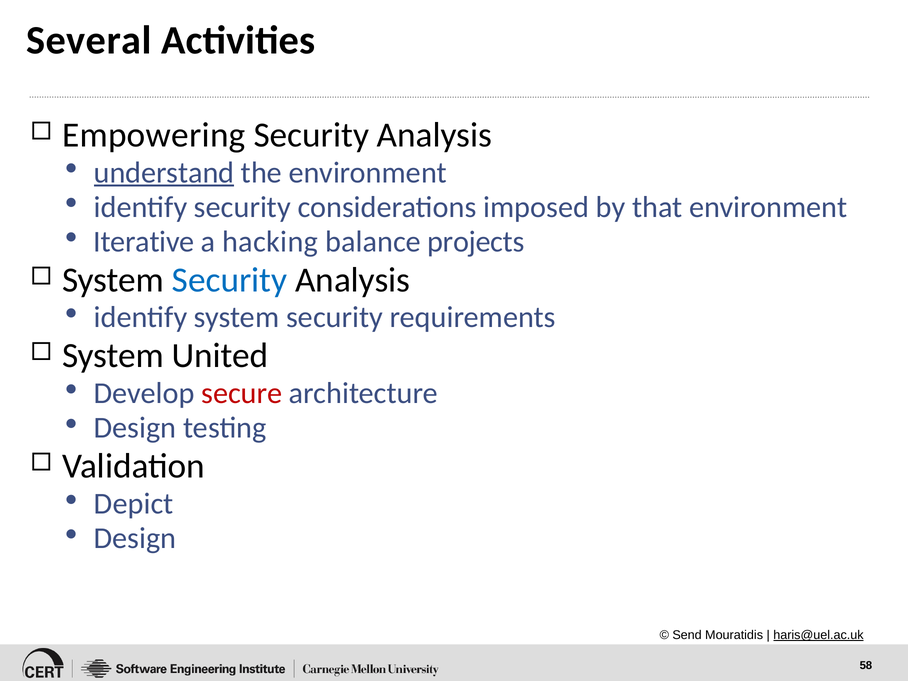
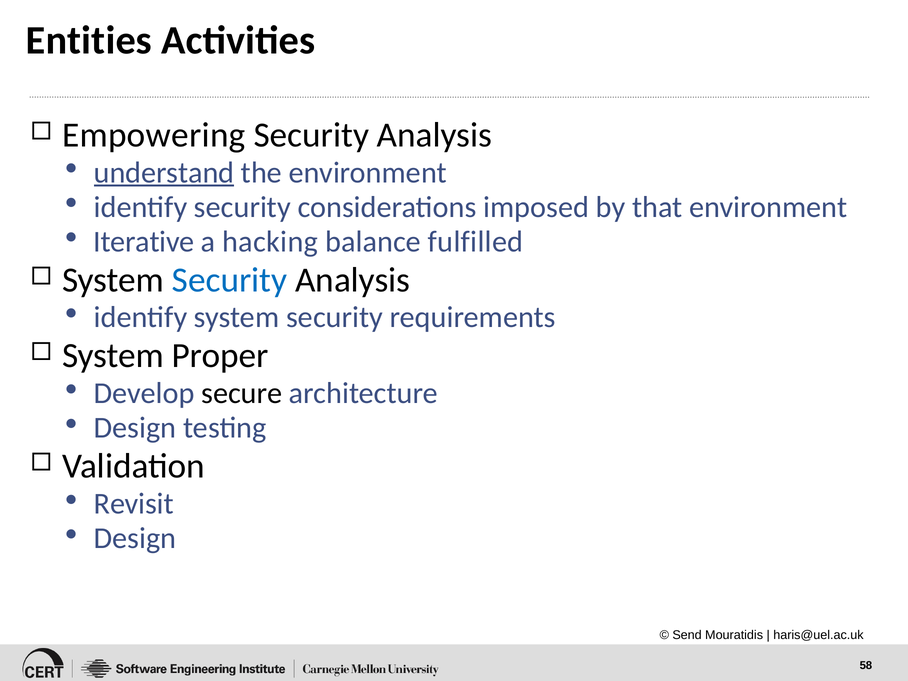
Several: Several -> Entities
projects: projects -> fulfilled
United: United -> Proper
secure colour: red -> black
Depict: Depict -> Revisit
haris@uel.ac.uk underline: present -> none
